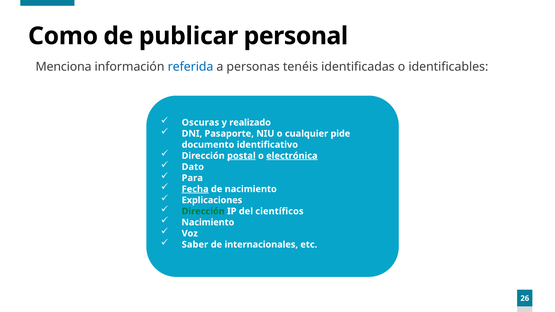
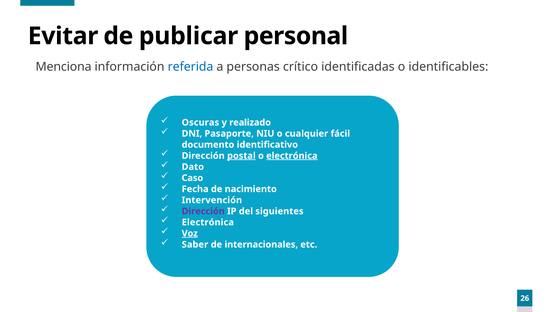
Como: Como -> Evitar
tenéis: tenéis -> crítico
pide: pide -> fácil
Para: Para -> Caso
Fecha underline: present -> none
Explicaciones: Explicaciones -> Intervención
Dirección at (203, 211) colour: green -> purple
científicos: científicos -> siguientes
Nacimiento at (208, 222): Nacimiento -> Electrónica
Voz underline: none -> present
